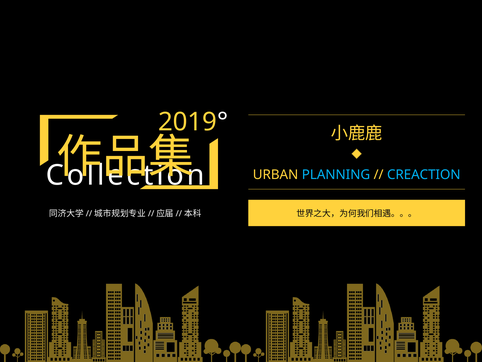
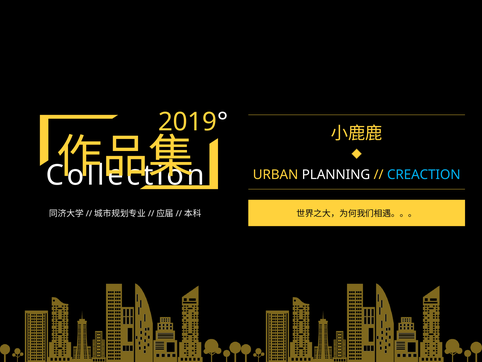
PLANNING colour: light blue -> white
